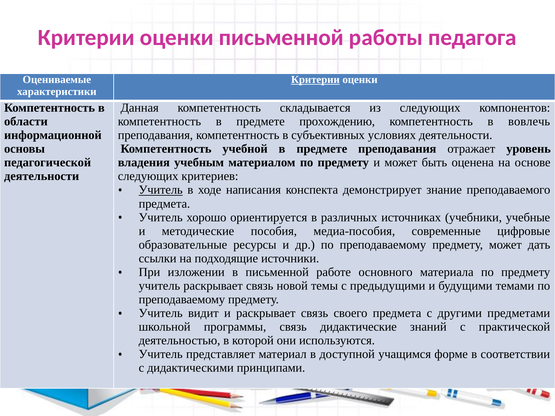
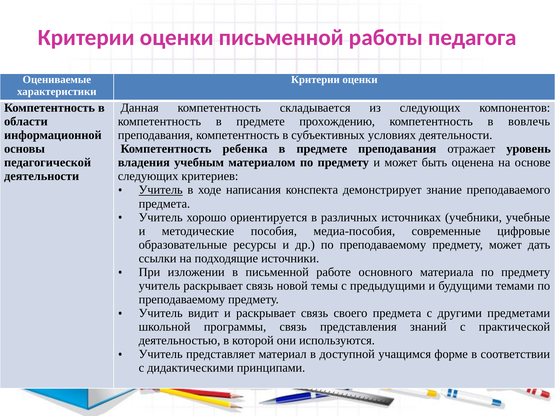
Критерии at (315, 80) underline: present -> none
учебной: учебной -> ребенка
дидактические: дидактические -> представления
